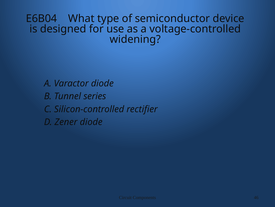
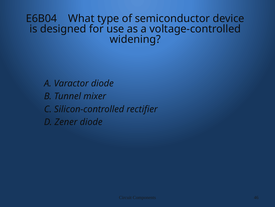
series: series -> mixer
